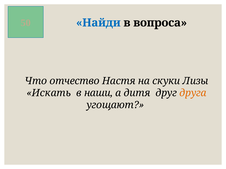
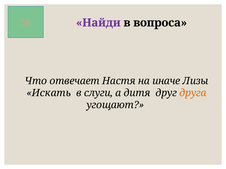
Найди colour: blue -> purple
отчество: отчество -> отвечает
скуки: скуки -> иначе
наши: наши -> слуги
